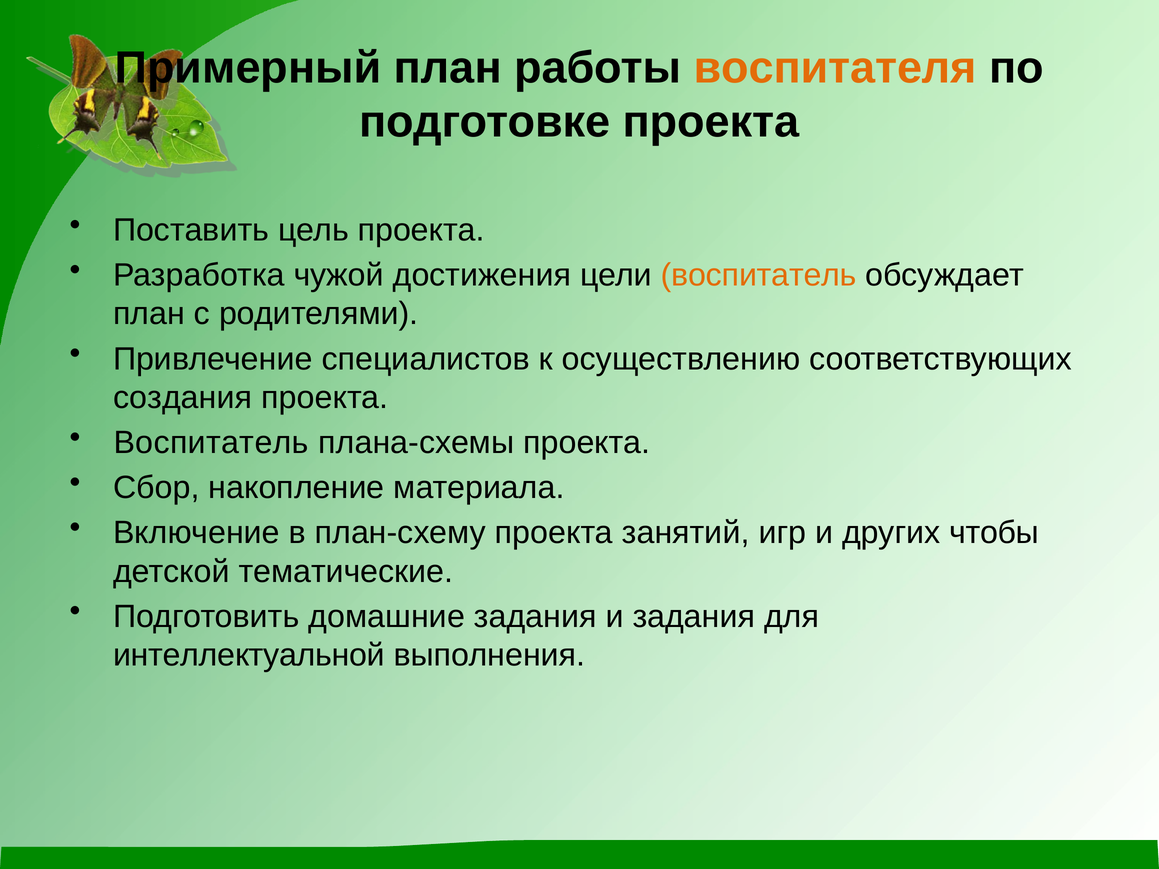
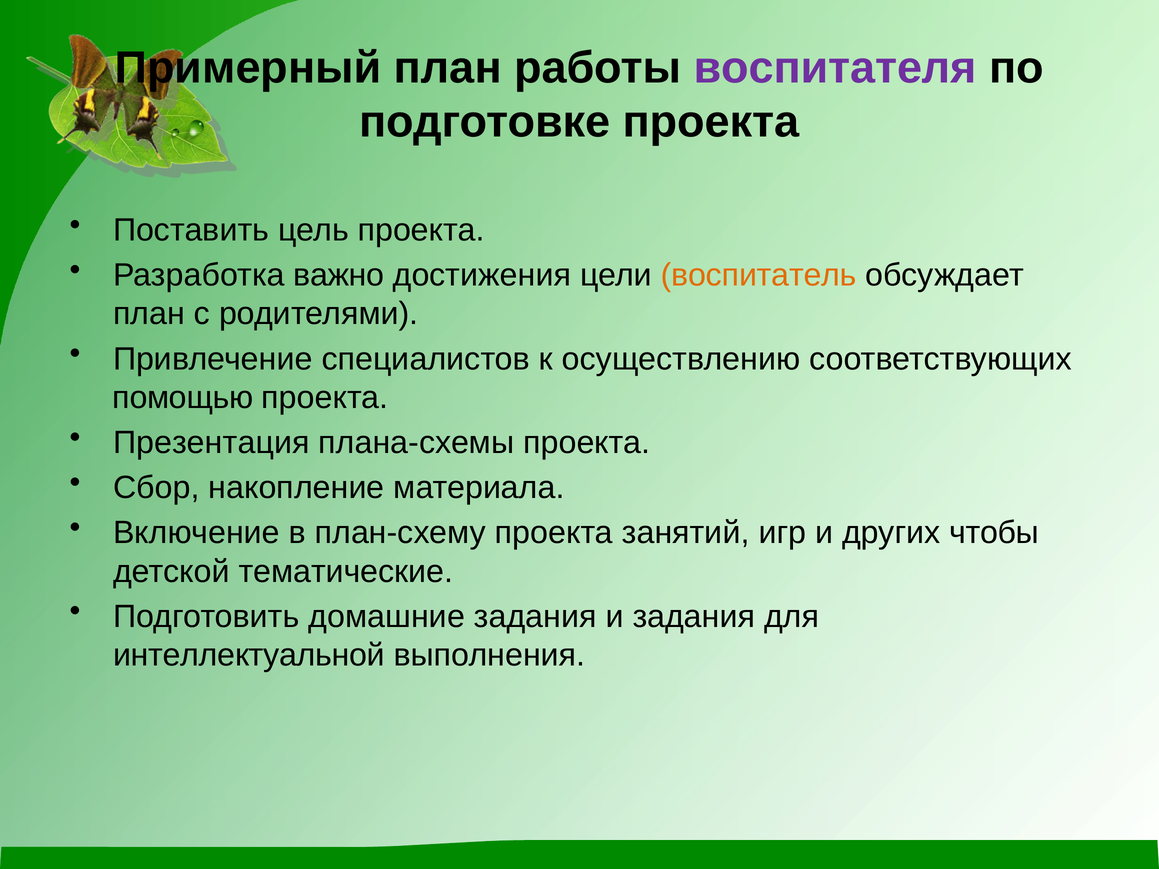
воспитателя colour: orange -> purple
чужой: чужой -> важно
создания: создания -> помощью
Воспитатель at (211, 443): Воспитатель -> Презентация
